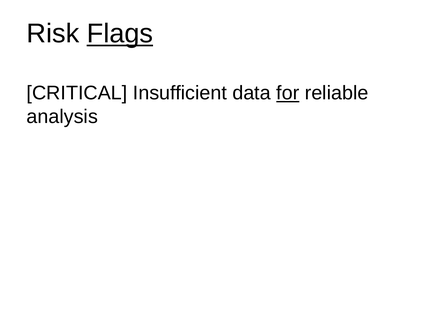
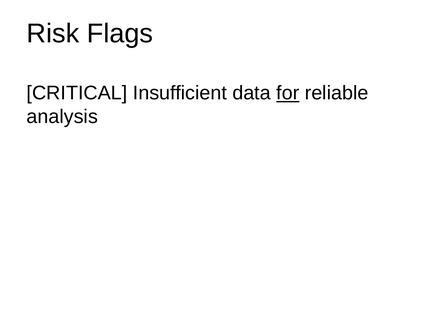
Flags underline: present -> none
